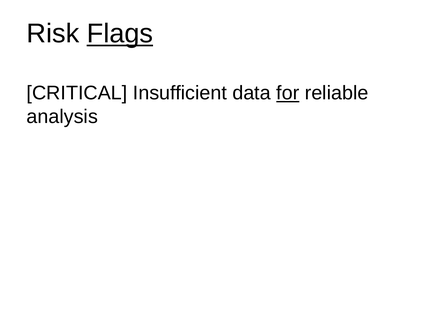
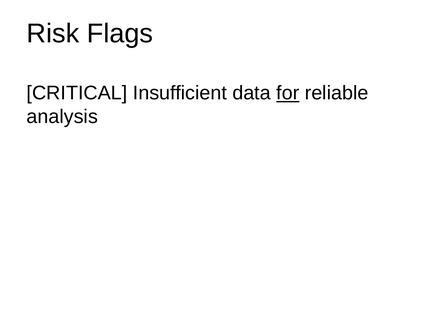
Flags underline: present -> none
